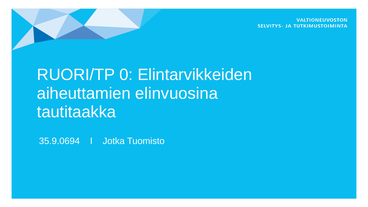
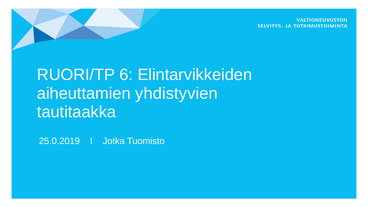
0: 0 -> 6
elinvuosina: elinvuosina -> yhdistyvien
35.9.0694: 35.9.0694 -> 25.0.2019
